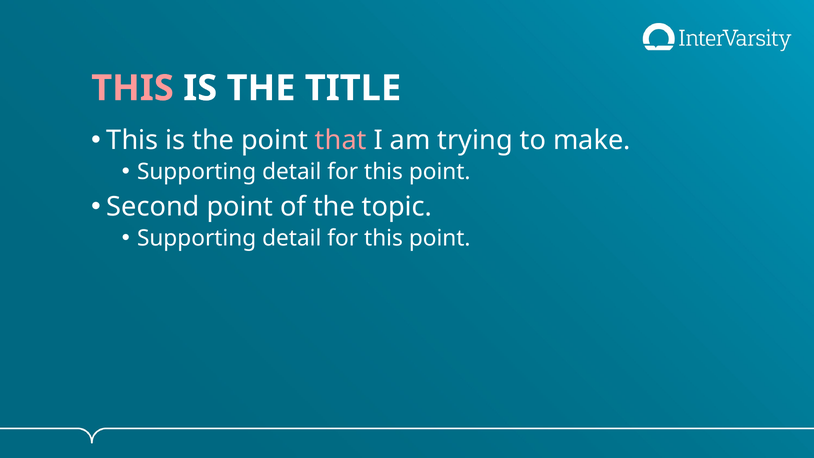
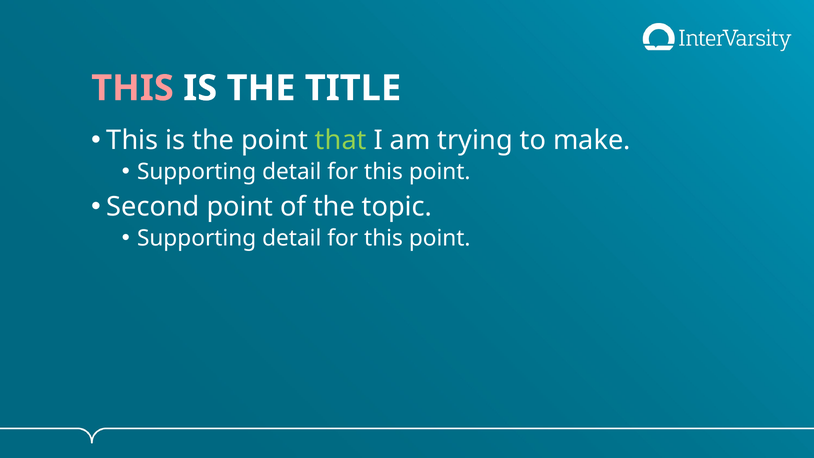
that colour: pink -> light green
